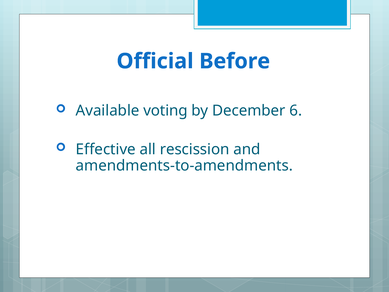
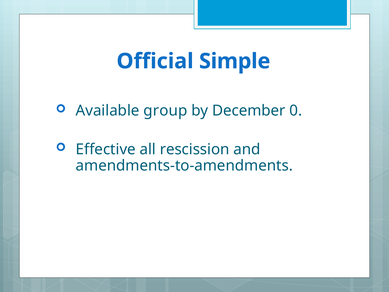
Before: Before -> Simple
voting: voting -> group
6: 6 -> 0
